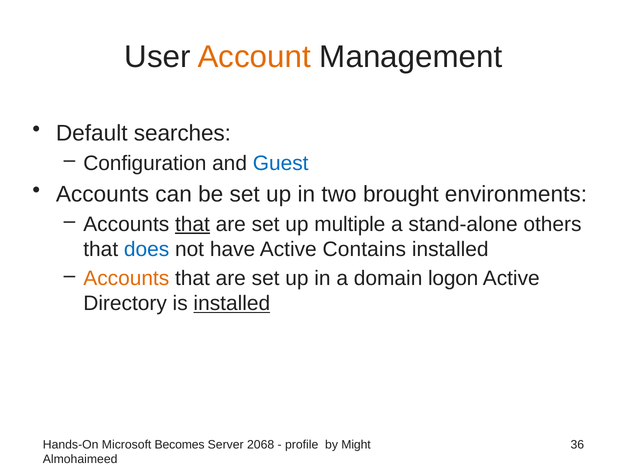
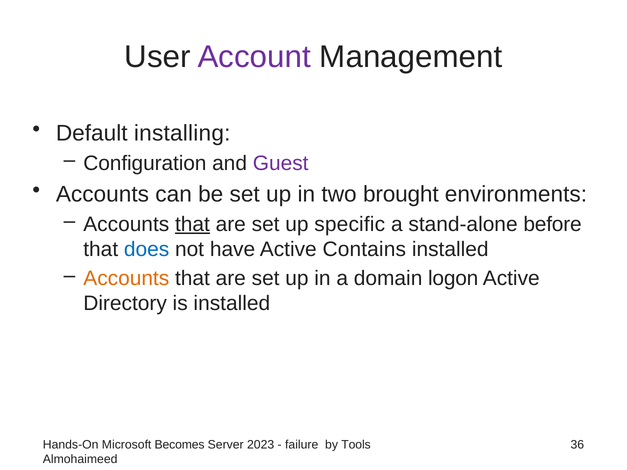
Account colour: orange -> purple
searches: searches -> installing
Guest colour: blue -> purple
multiple: multiple -> specific
others: others -> before
installed at (232, 304) underline: present -> none
2068: 2068 -> 2023
profile: profile -> failure
Might: Might -> Tools
